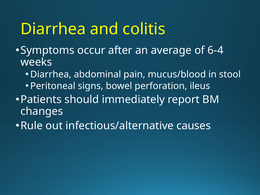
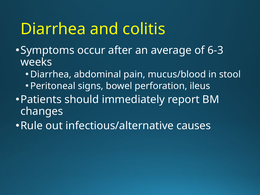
6-4: 6-4 -> 6-3
